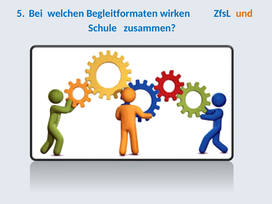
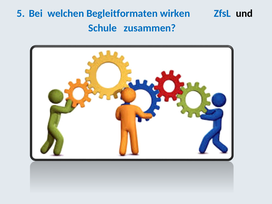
und colour: orange -> black
